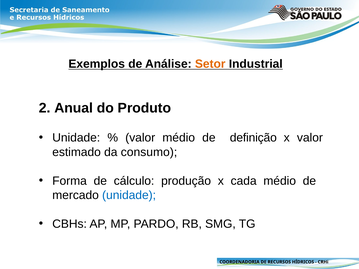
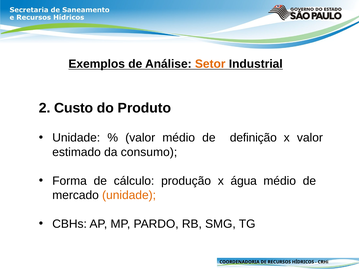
Anual: Anual -> Custo
cada: cada -> água
unidade at (129, 195) colour: blue -> orange
